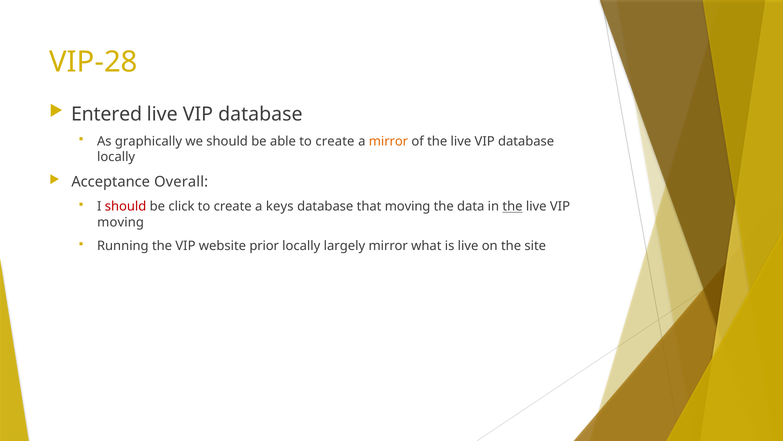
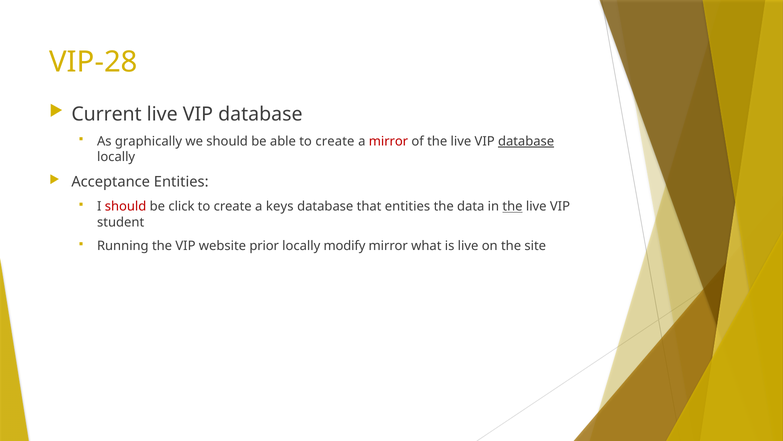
Entered: Entered -> Current
mirror at (388, 141) colour: orange -> red
database at (526, 141) underline: none -> present
Acceptance Overall: Overall -> Entities
that moving: moving -> entities
moving at (121, 222): moving -> student
largely: largely -> modify
